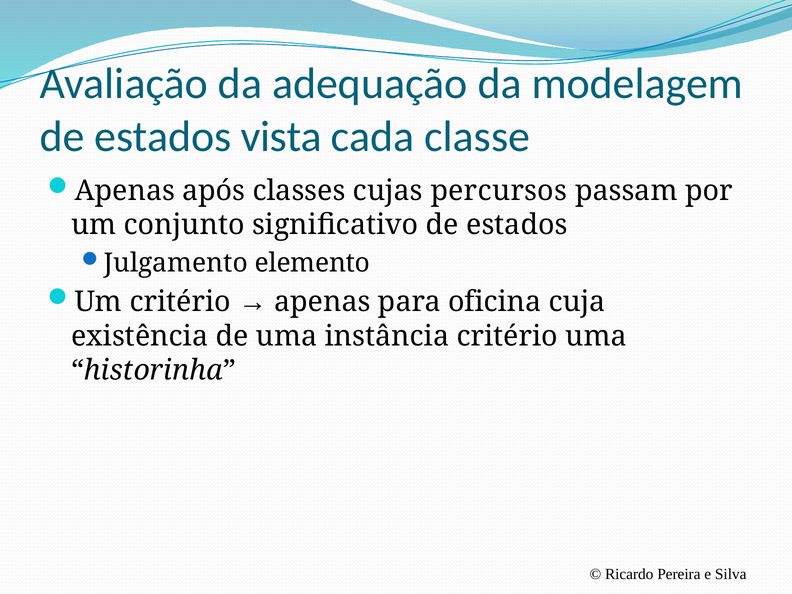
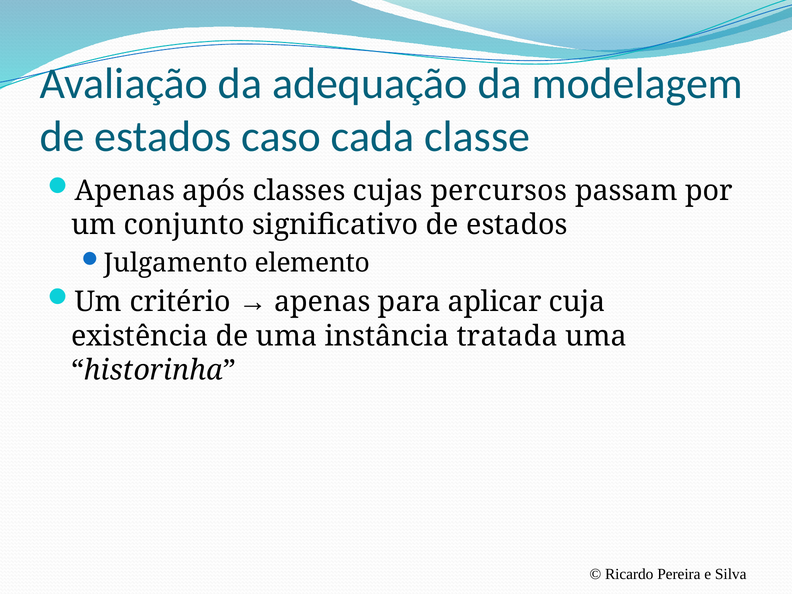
vista: vista -> caso
oficina: oficina -> aplicar
instância critério: critério -> tratada
